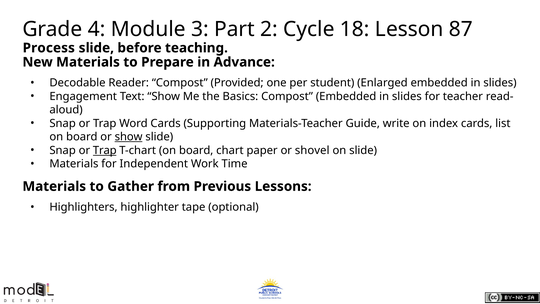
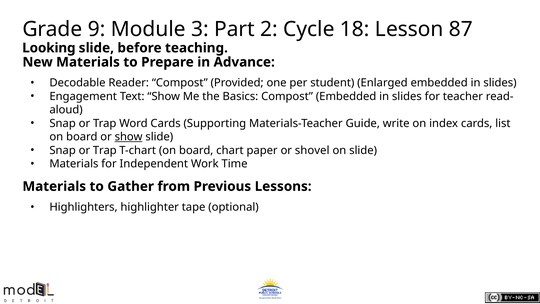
4: 4 -> 9
Process: Process -> Looking
Trap at (105, 150) underline: present -> none
